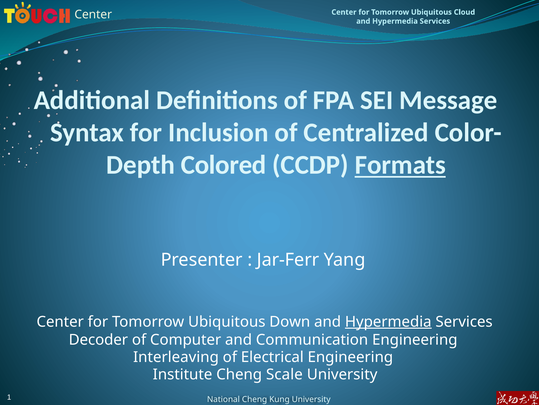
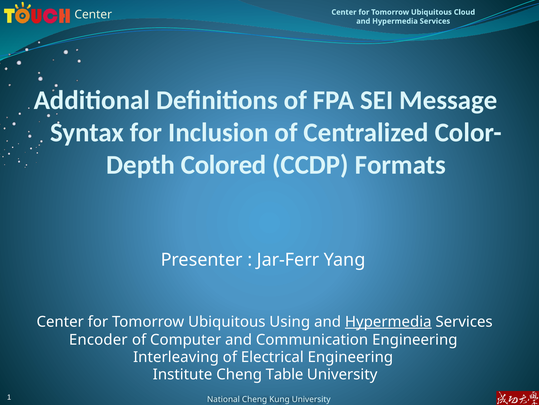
Formats underline: present -> none
Down: Down -> Using
Decoder: Decoder -> Encoder
Scale: Scale -> Table
